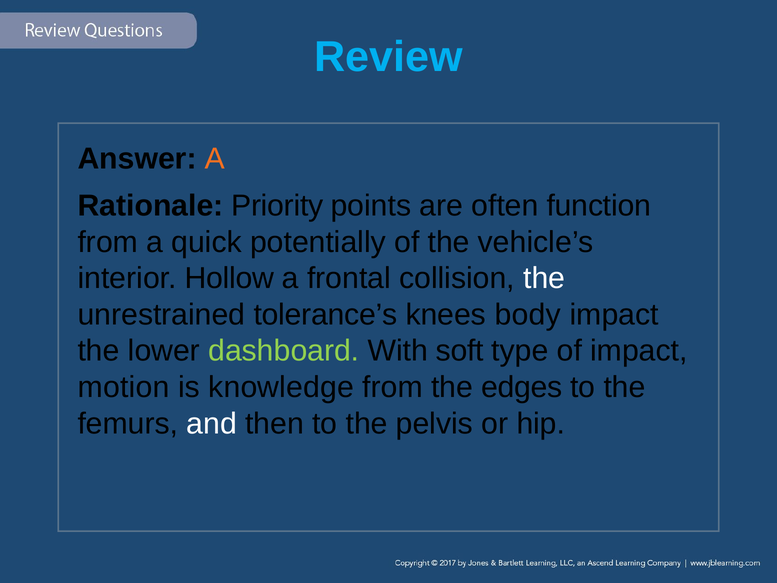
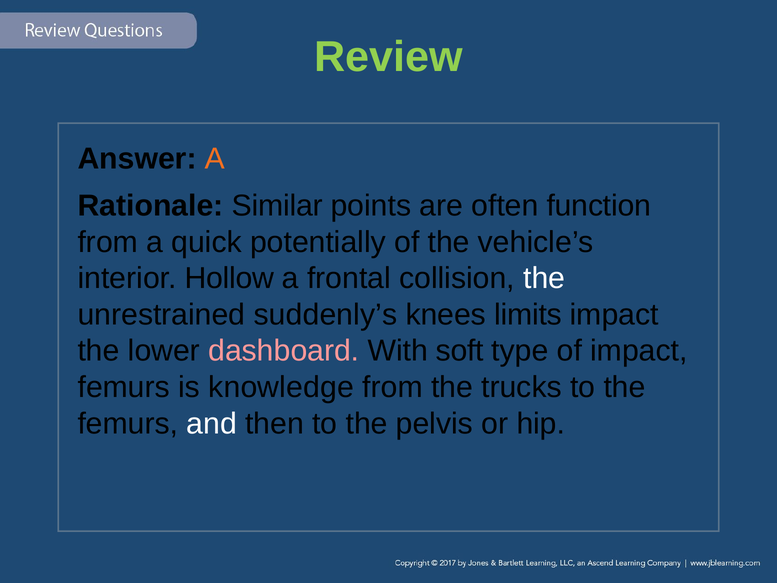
Review colour: light blue -> light green
Priority: Priority -> Similar
tolerance’s: tolerance’s -> suddenly’s
body: body -> limits
dashboard colour: light green -> pink
motion at (124, 387): motion -> femurs
edges: edges -> trucks
